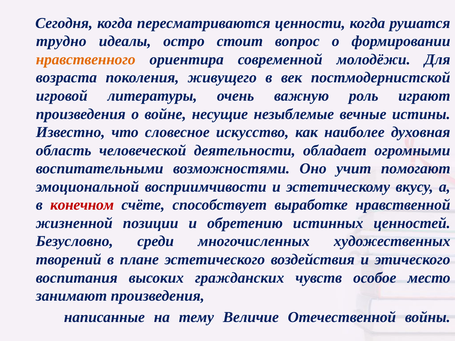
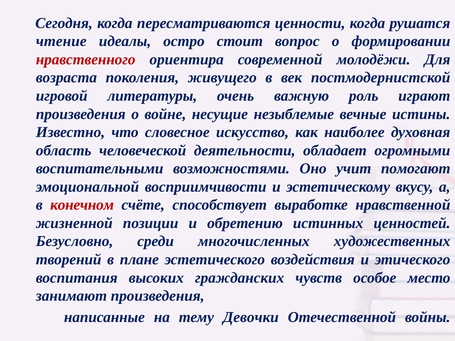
трудно: трудно -> чтение
нравственного colour: orange -> red
Величие: Величие -> Девочки
